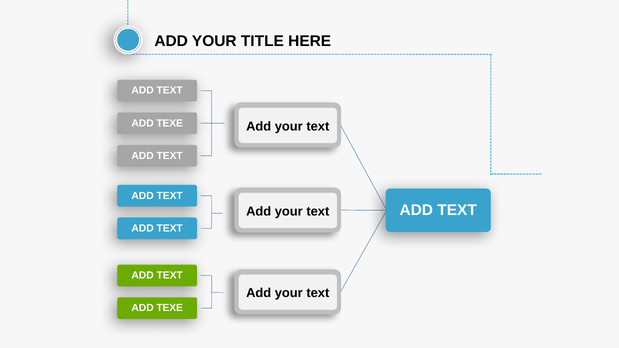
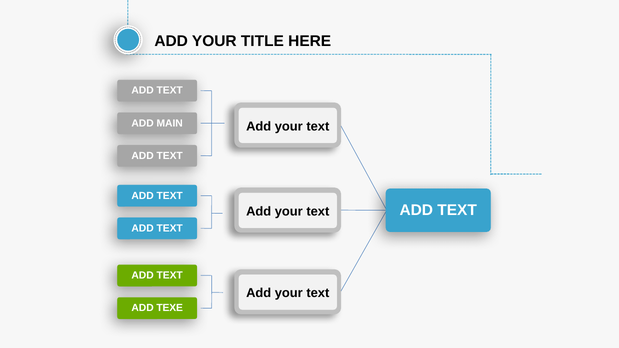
TEXE at (170, 123): TEXE -> MAIN
